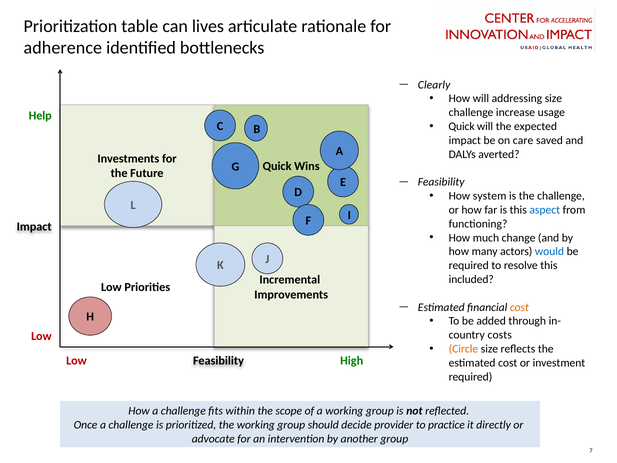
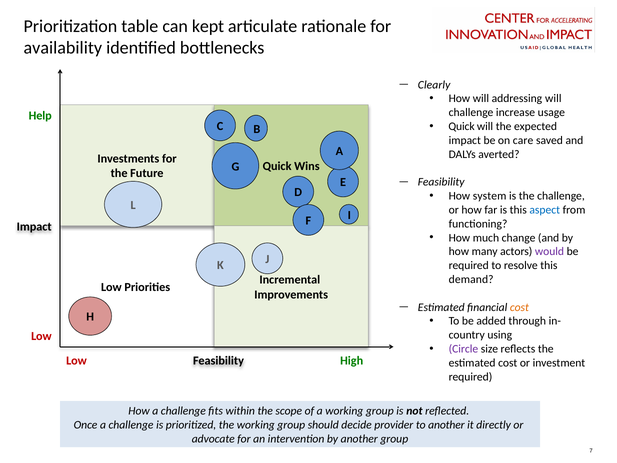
lives: lives -> kept
adherence: adherence -> availability
addressing size: size -> will
would colour: blue -> purple
included: included -> demand
costs: costs -> using
Circle colour: orange -> purple
to practice: practice -> another
